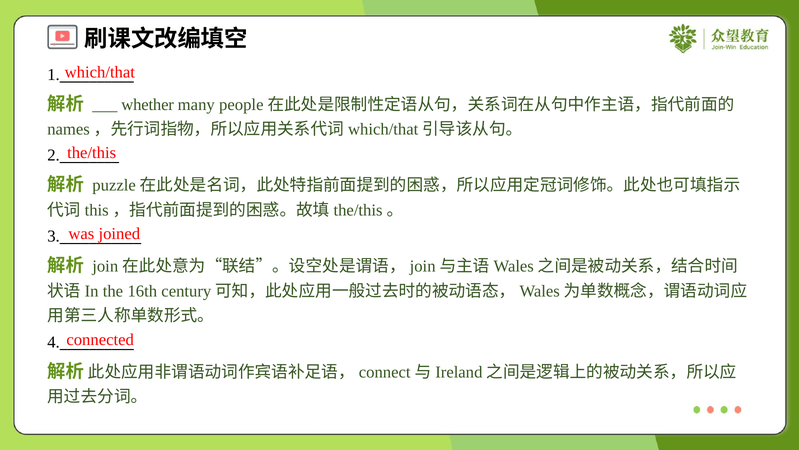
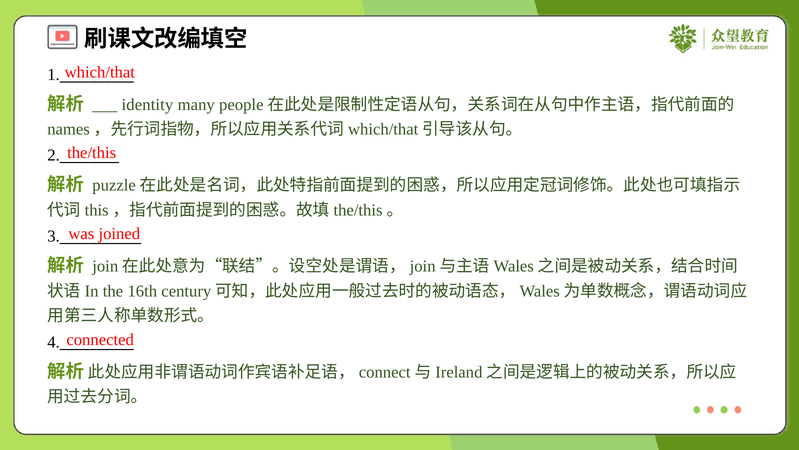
whether: whether -> identity
